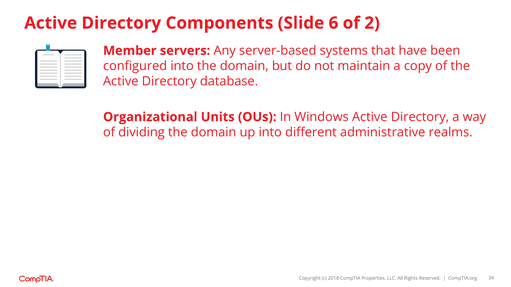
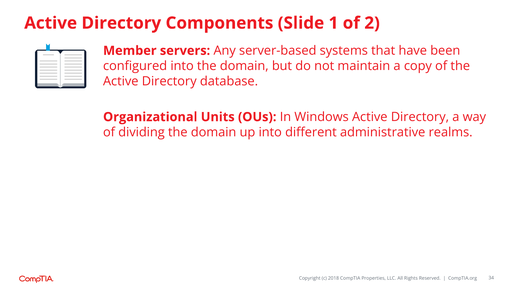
6: 6 -> 1
